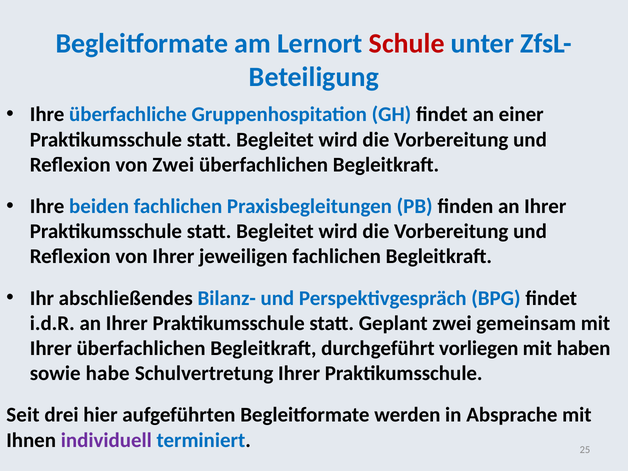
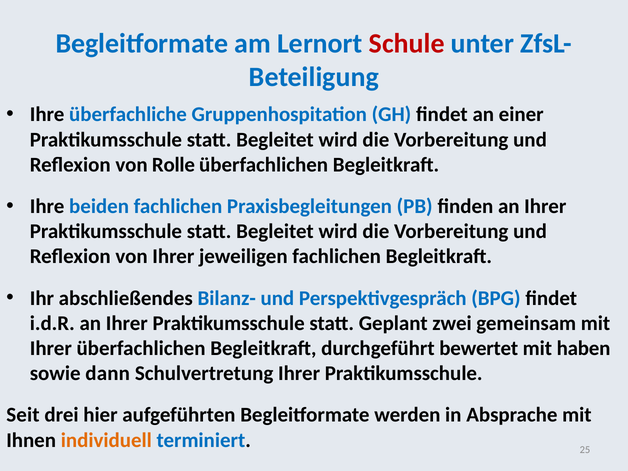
von Zwei: Zwei -> Rolle
vorliegen: vorliegen -> bewertet
habe: habe -> dann
individuell colour: purple -> orange
